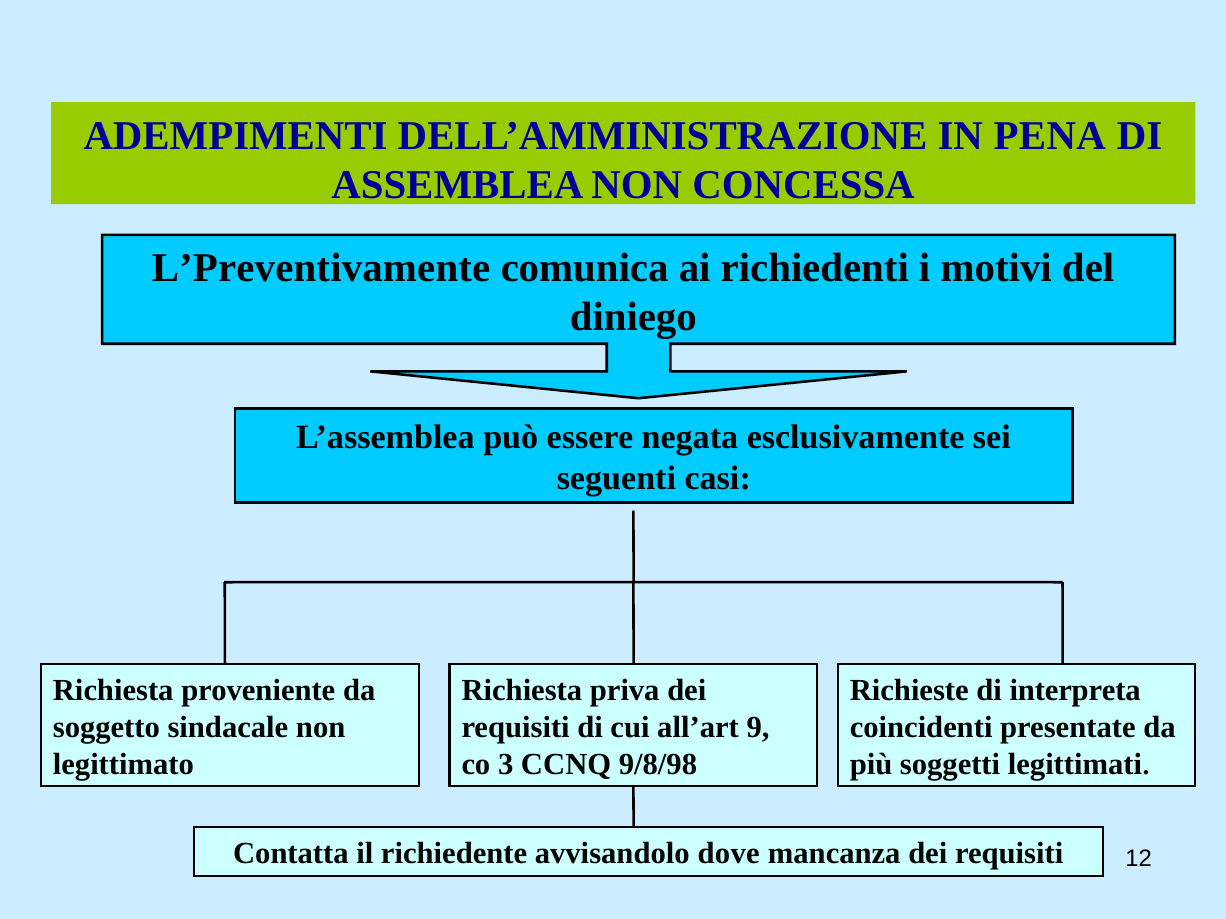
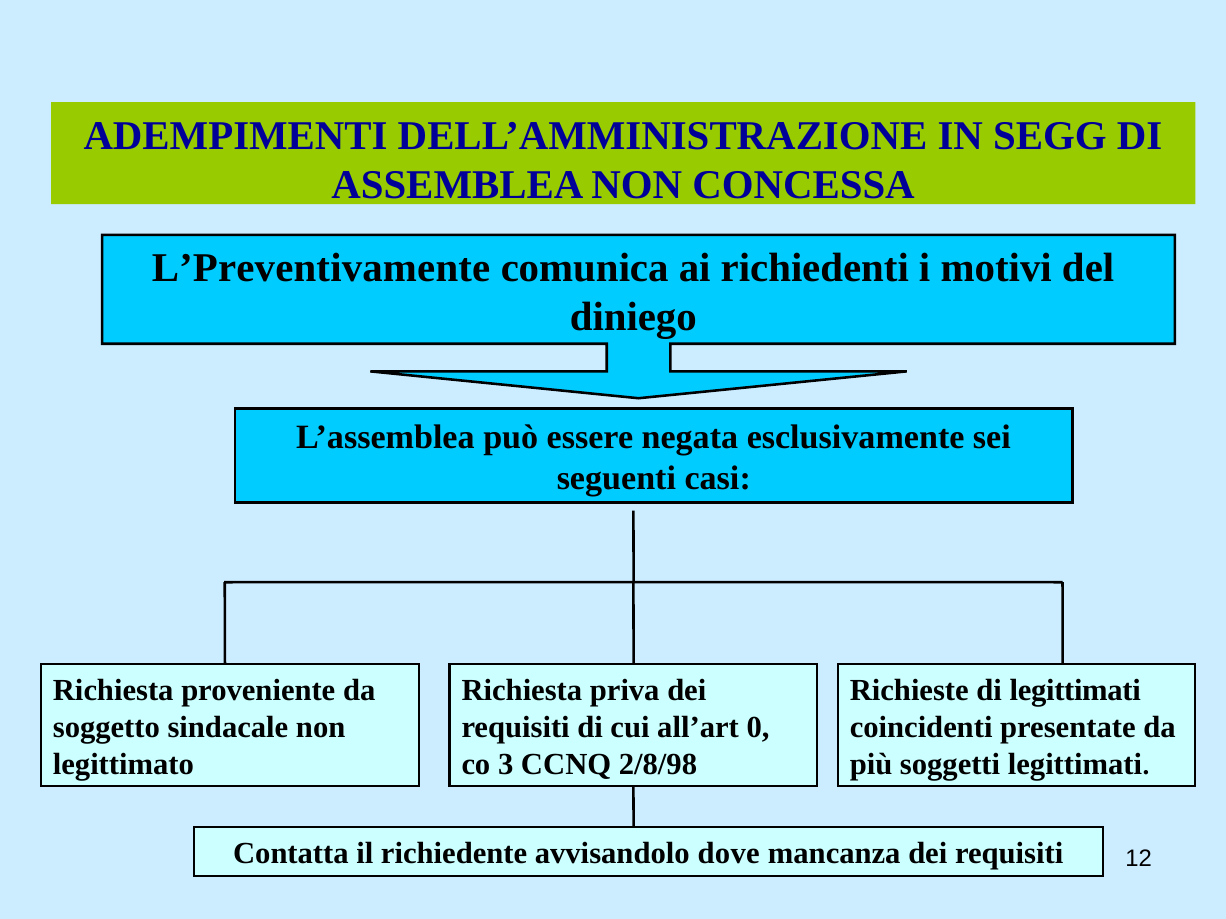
PENA: PENA -> SEGG
di interpreta: interpreta -> legittimati
9: 9 -> 0
9/8/98: 9/8/98 -> 2/8/98
